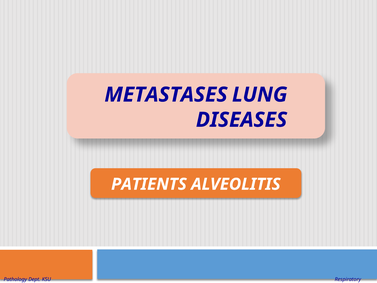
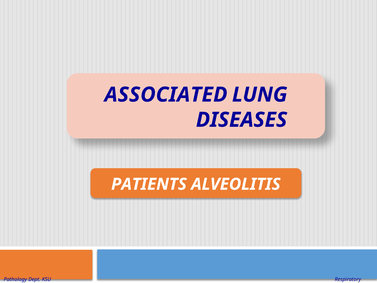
METASTASES: METASTASES -> ASSOCIATED
